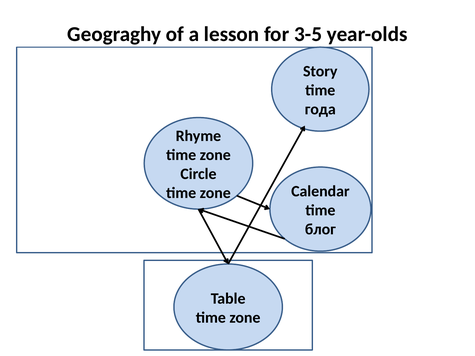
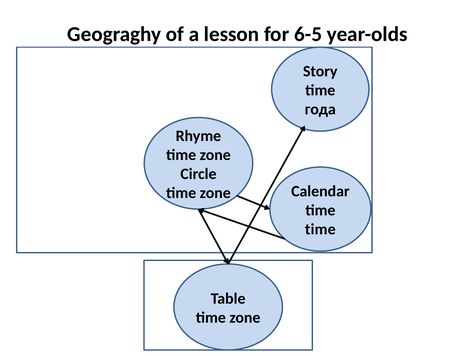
3-5: 3-5 -> 6-5
блог at (320, 229): блог -> time
